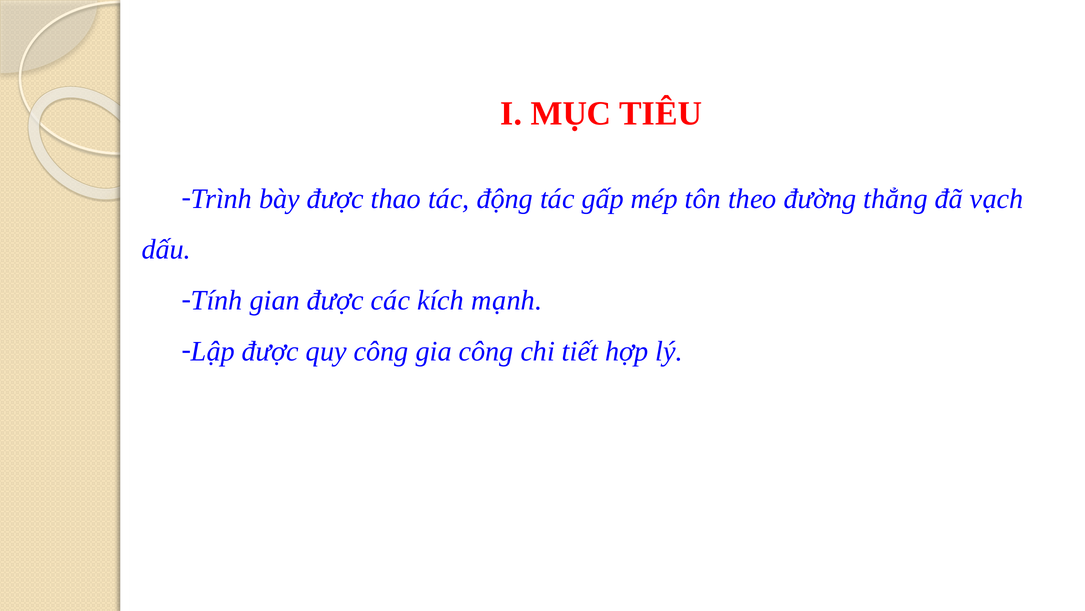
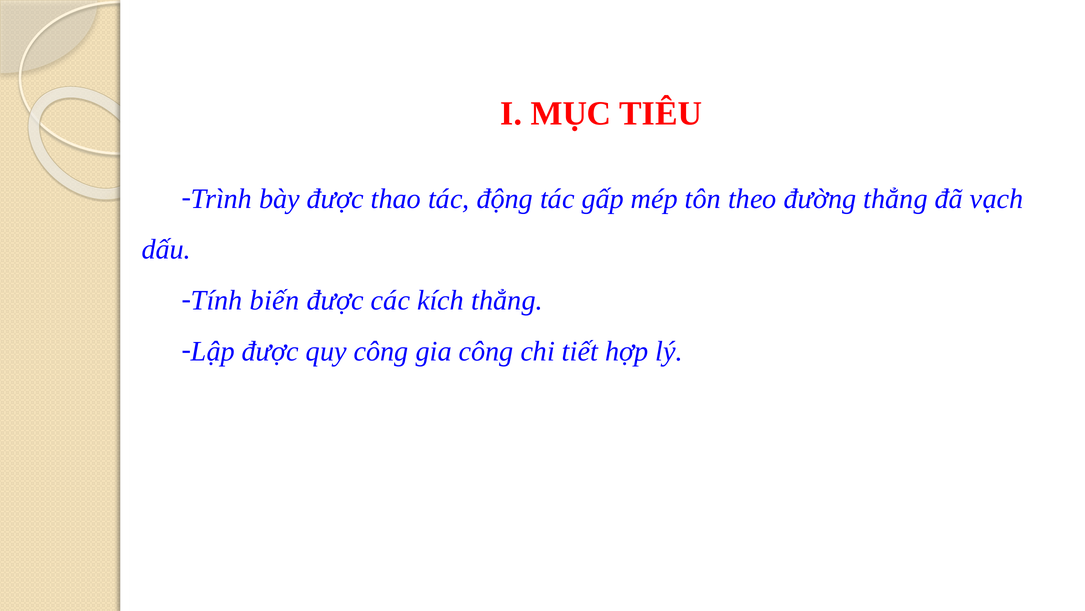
gian: gian -> biến
kích mạnh: mạnh -> thẳng
